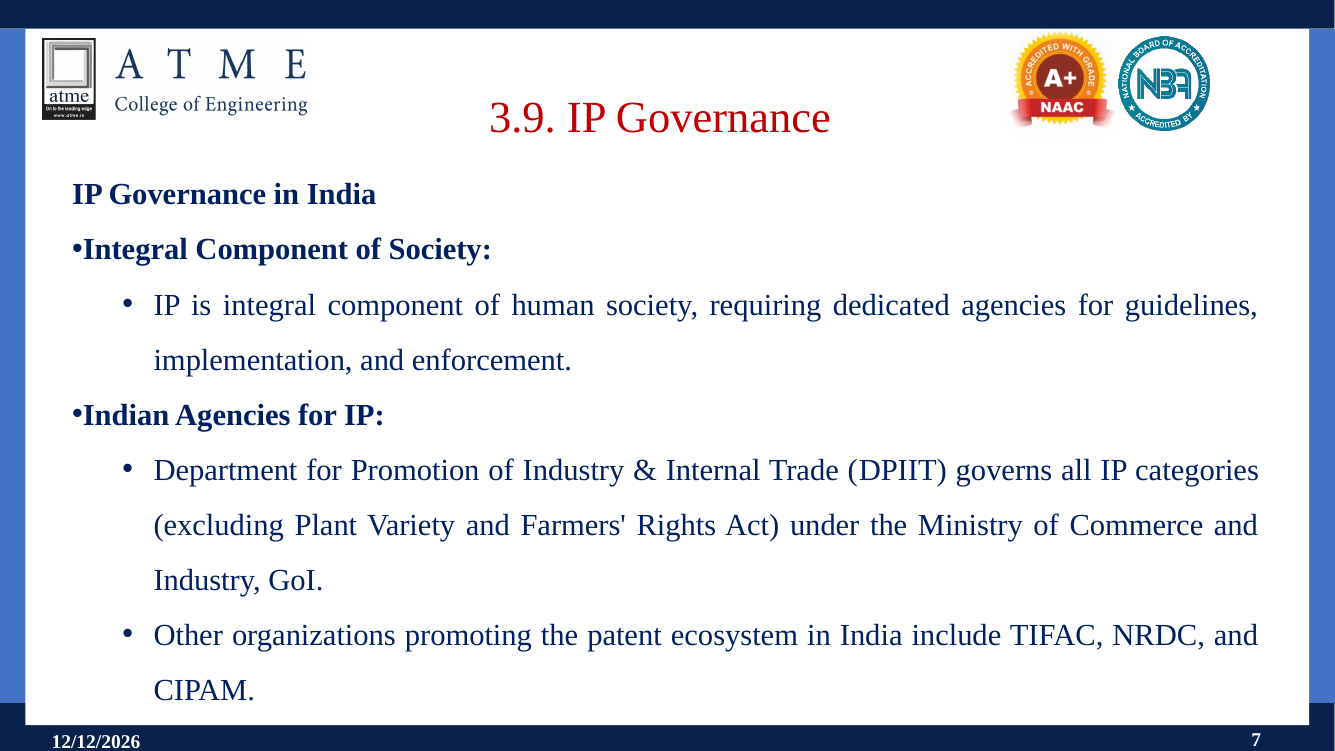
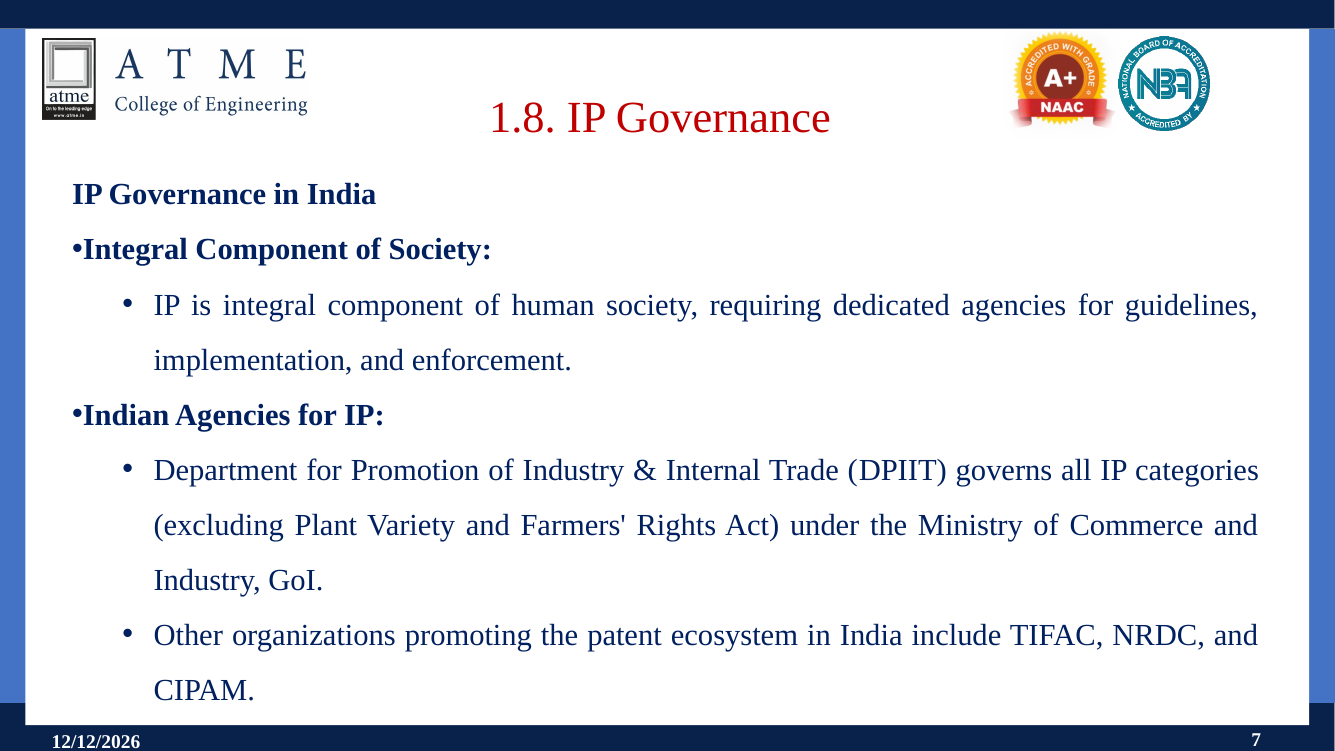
3.9: 3.9 -> 1.8
